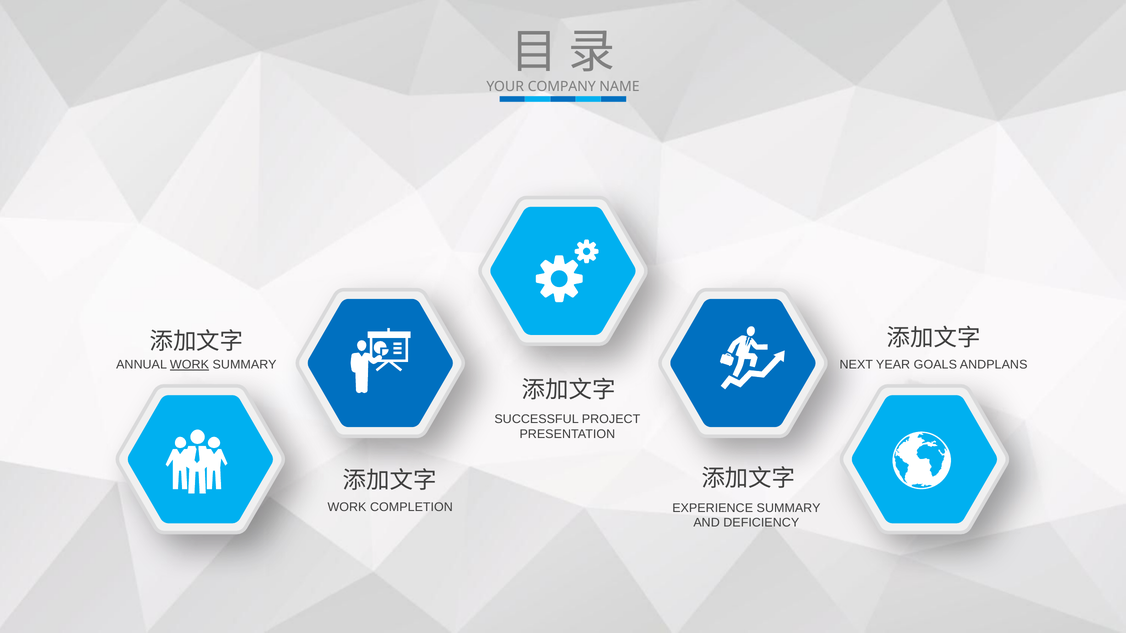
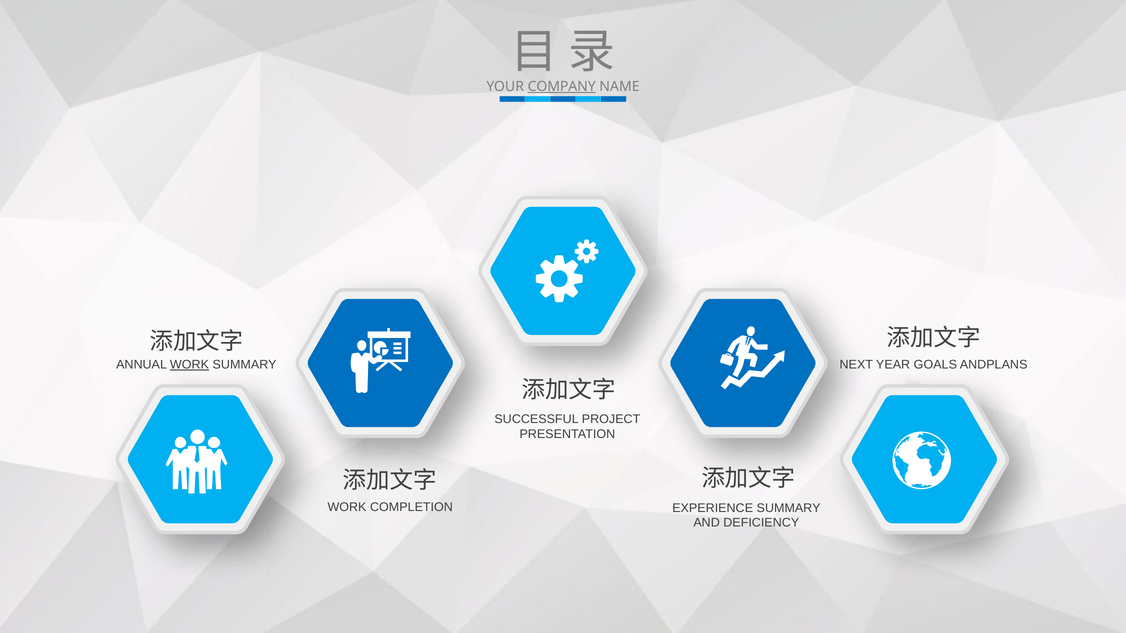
COMPANY underline: none -> present
